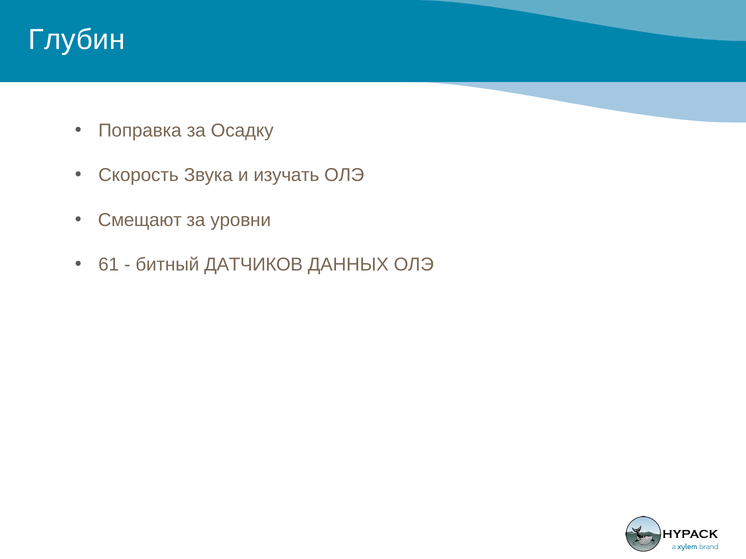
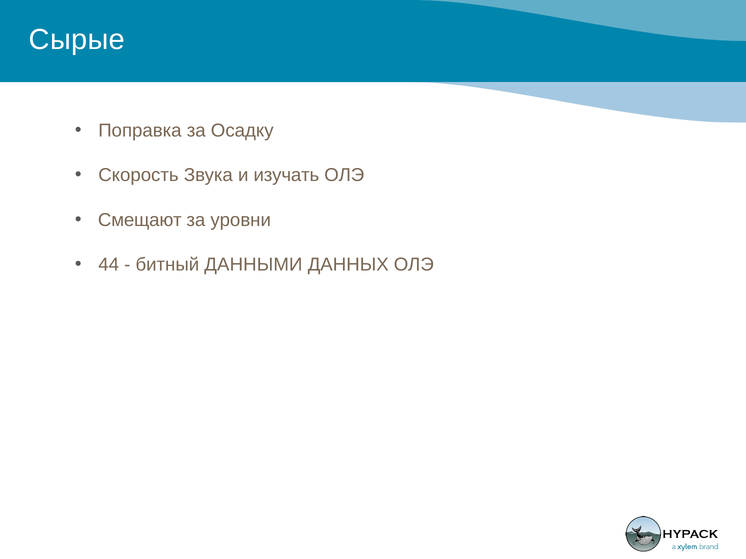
Глубин: Глубин -> Сырые
61: 61 -> 44
ДАТЧИКОВ: ДАТЧИКОВ -> ДАННЫМИ
